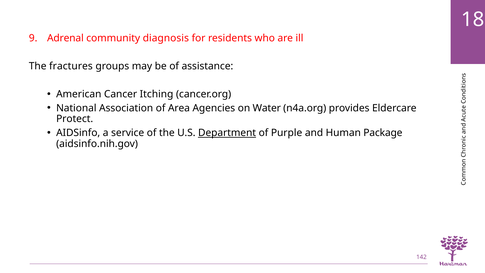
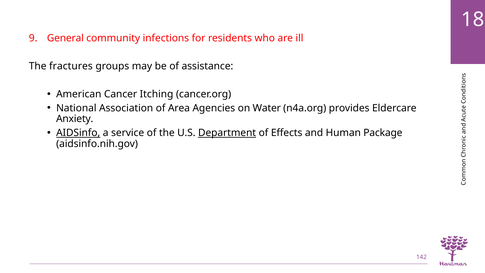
Adrenal: Adrenal -> General
diagnosis: diagnosis -> infections
Protect: Protect -> Anxiety
AIDSinfo underline: none -> present
Purple: Purple -> Effects
